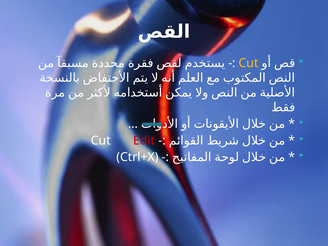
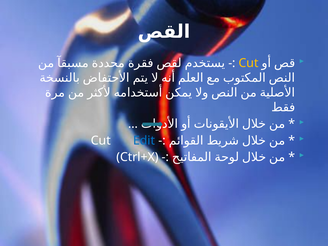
Edit colour: red -> blue
